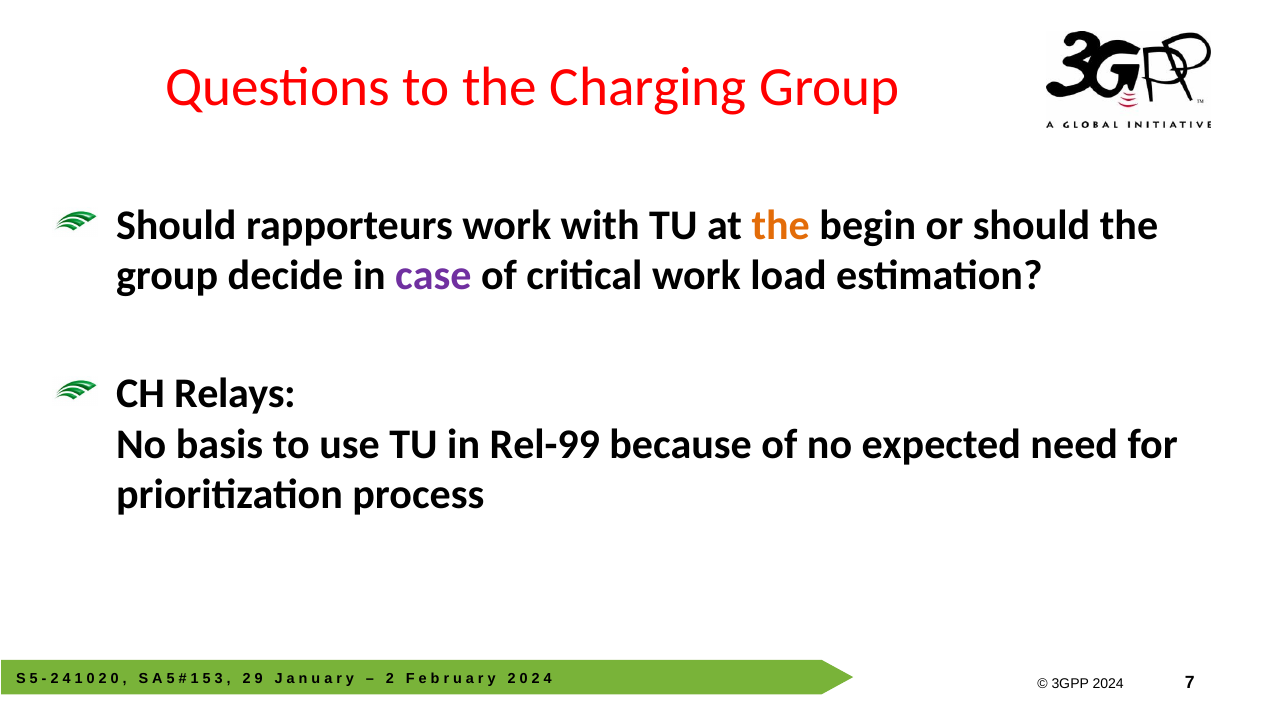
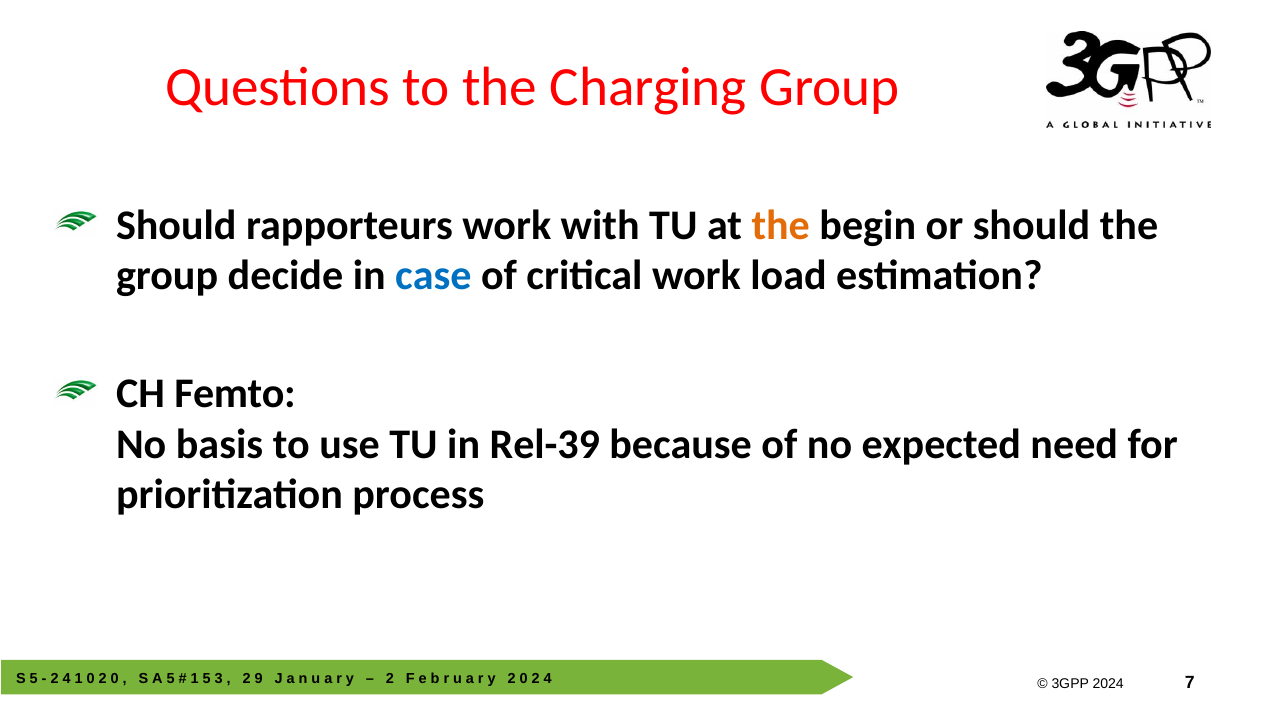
case colour: purple -> blue
Relays: Relays -> Femto
Rel-99: Rel-99 -> Rel-39
